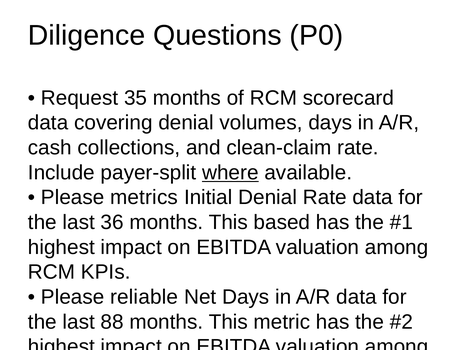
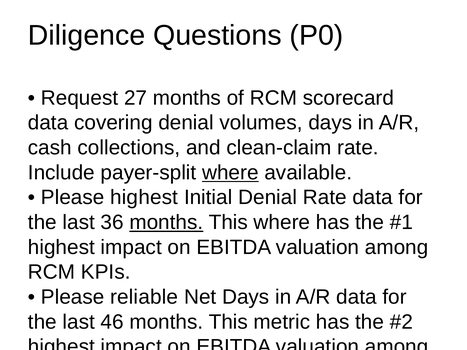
35: 35 -> 27
Please metrics: metrics -> highest
months at (166, 222) underline: none -> present
This based: based -> where
88: 88 -> 46
